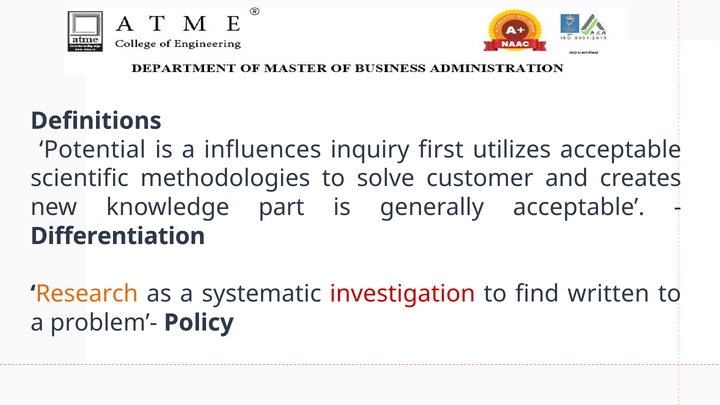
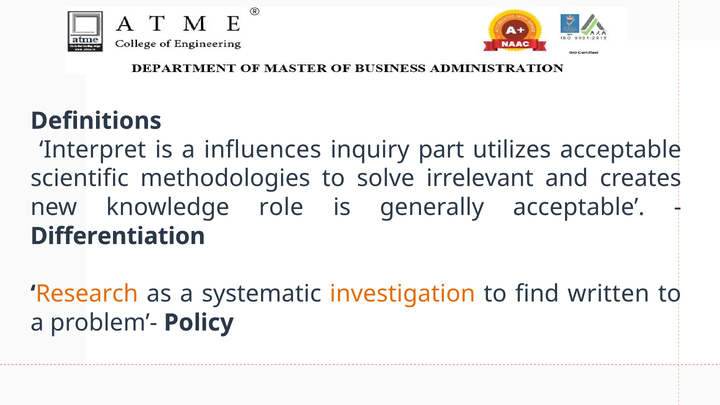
Potential: Potential -> Interpret
first: first -> part
customer: customer -> irrelevant
part: part -> role
investigation colour: red -> orange
